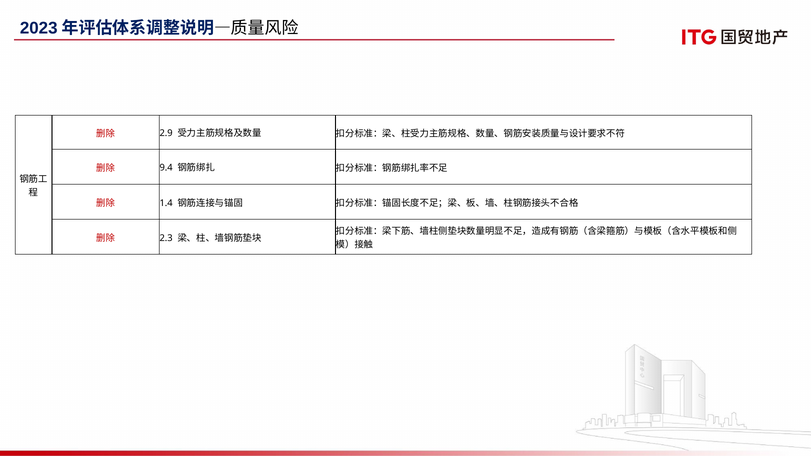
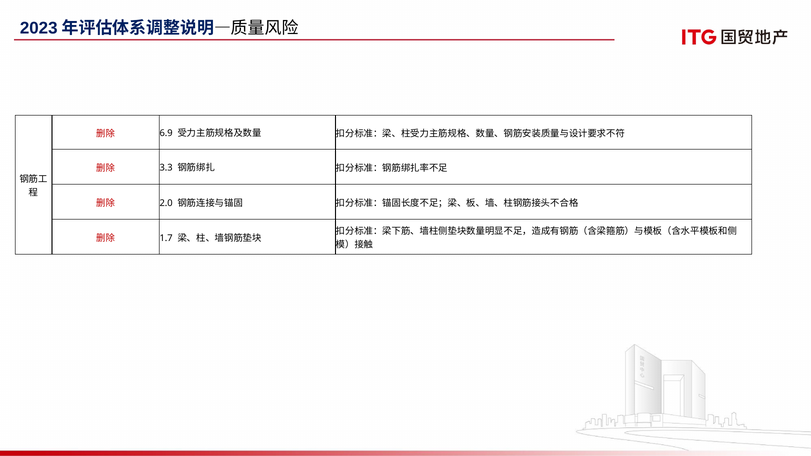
2.9: 2.9 -> 6.9
9.4: 9.4 -> 3.3
1.4: 1.4 -> 2.0
2.3: 2.3 -> 1.7
